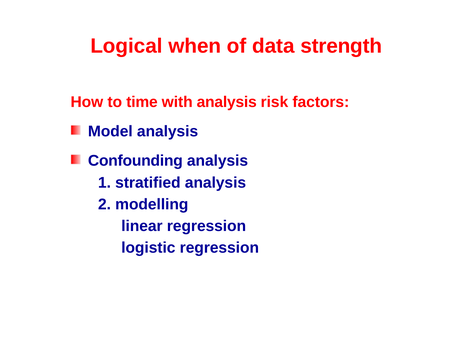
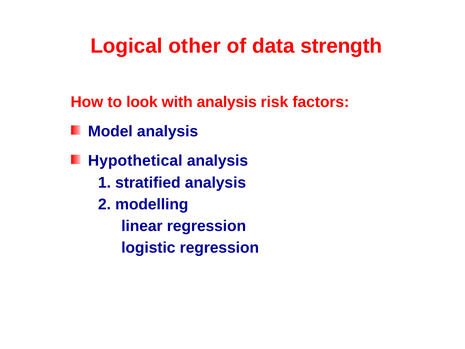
when: when -> other
time: time -> look
Confounding: Confounding -> Hypothetical
